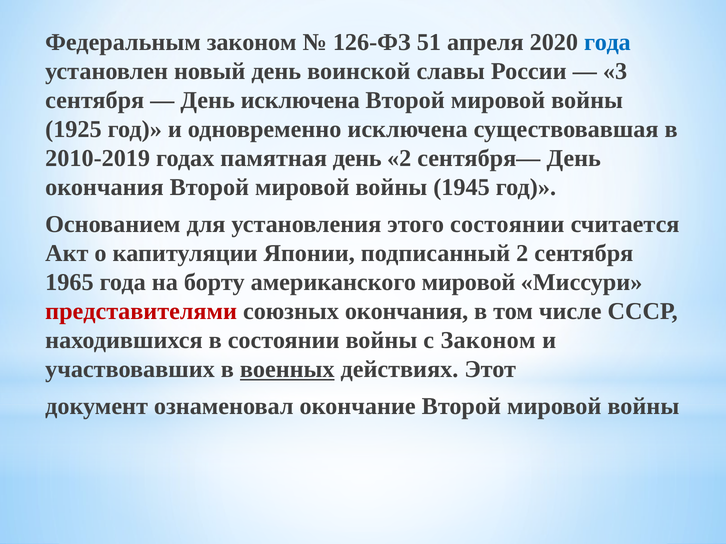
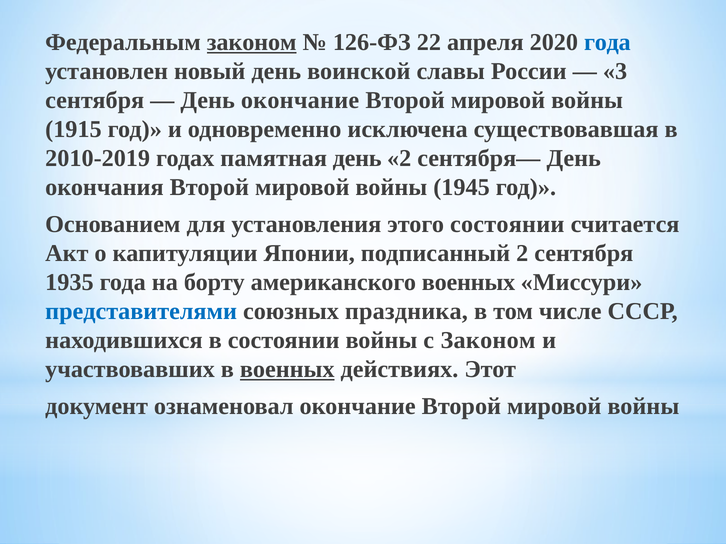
законом at (252, 42) underline: none -> present
51: 51 -> 22
День исключена: исключена -> окончание
1925: 1925 -> 1915
1965: 1965 -> 1935
американского мировой: мировой -> военных
представителями colour: red -> blue
союзных окончания: окончания -> праздника
